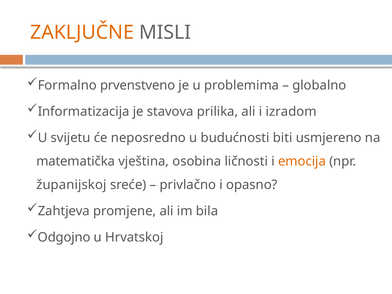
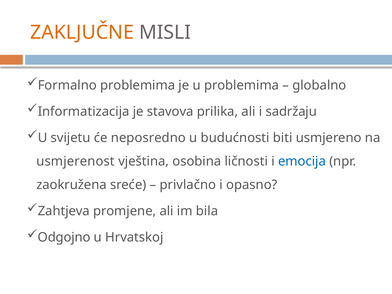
Formalno prvenstveno: prvenstveno -> problemima
izradom: izradom -> sadržaju
matematička: matematička -> usmjerenost
emocija colour: orange -> blue
županijskoj: županijskoj -> zaokružena
